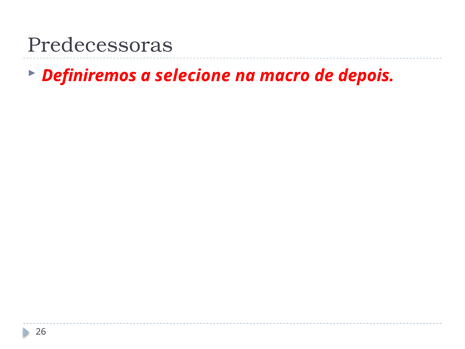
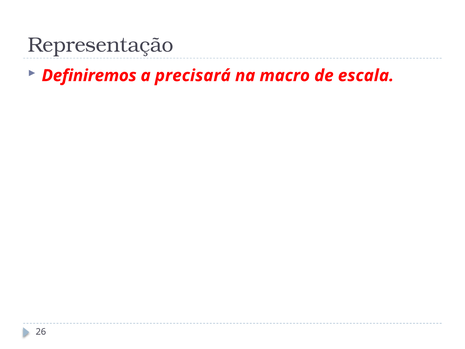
Predecessoras: Predecessoras -> Representação
selecione: selecione -> precisará
depois: depois -> escala
